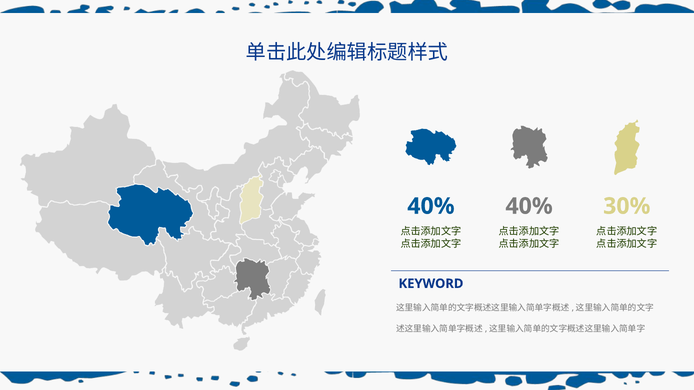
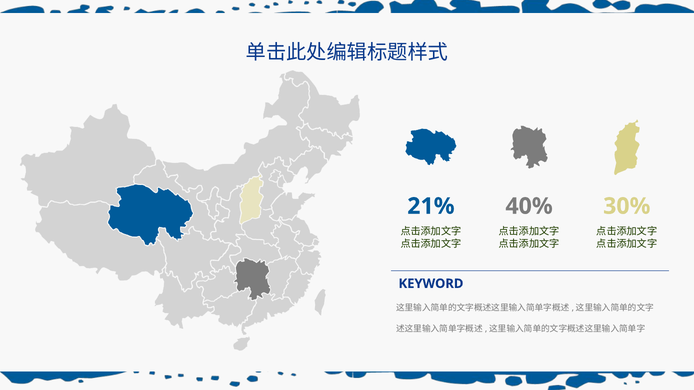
40% at (431, 206): 40% -> 21%
